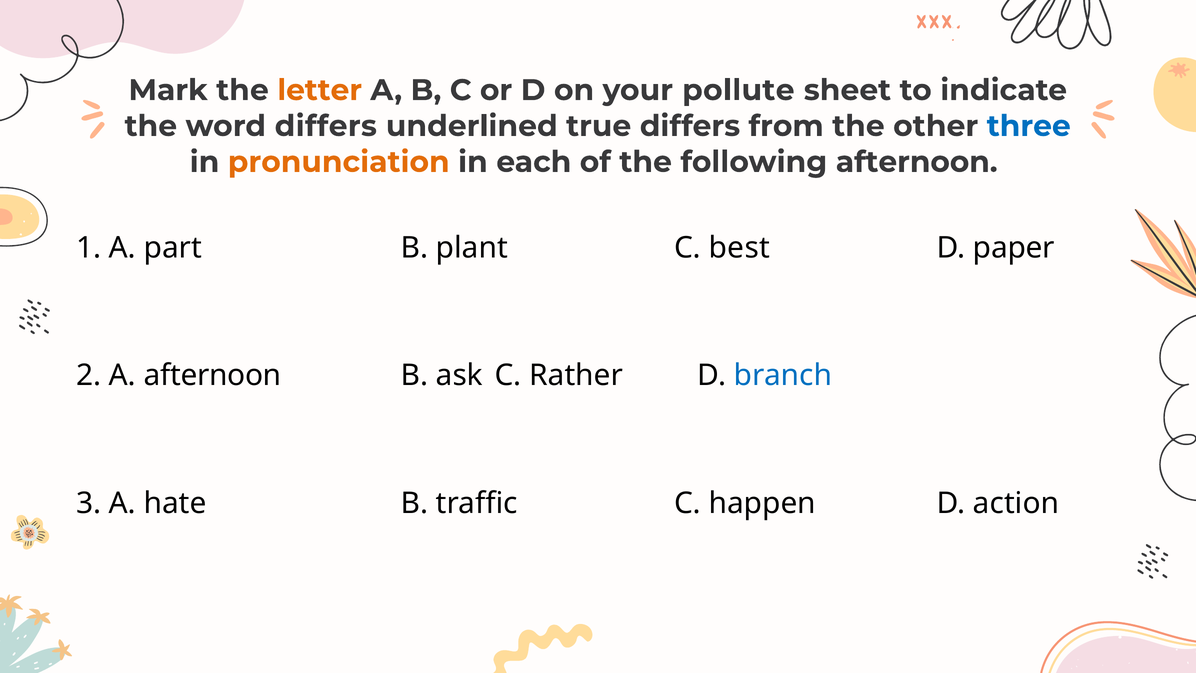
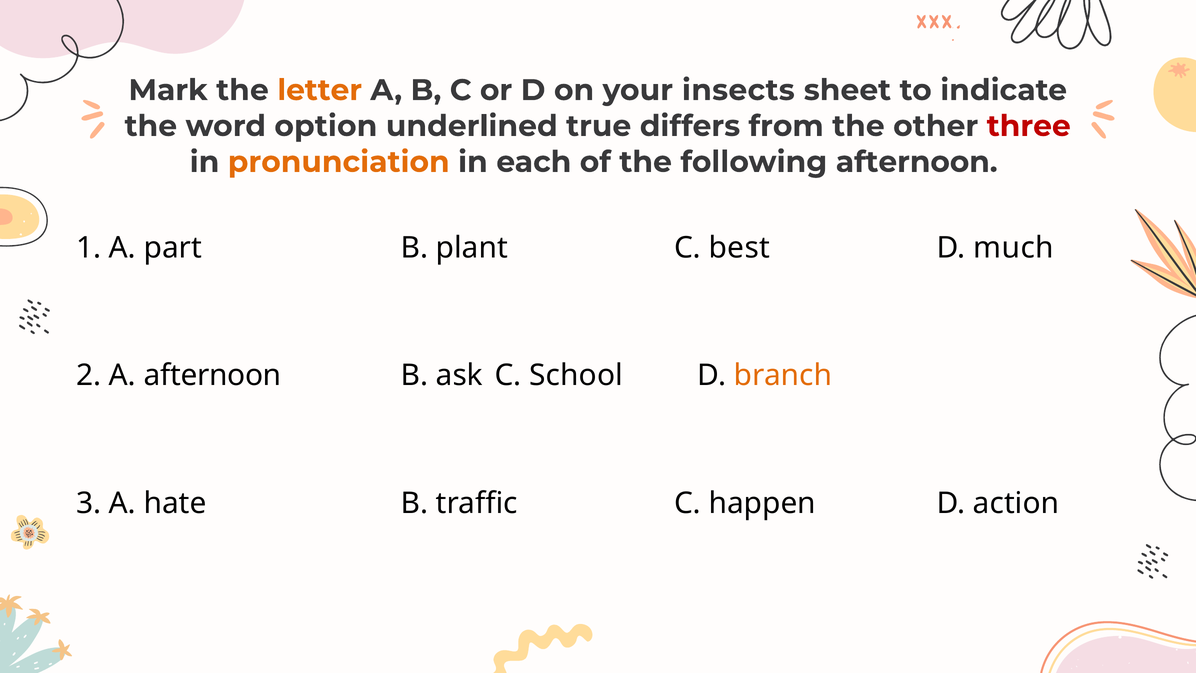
pollute: pollute -> insects
word differs: differs -> option
three colour: blue -> red
paper: paper -> much
Rather: Rather -> School
branch colour: blue -> orange
